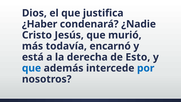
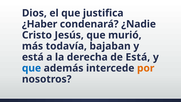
encarnó: encarnó -> bajaban
de Esto: Esto -> Está
por colour: blue -> orange
